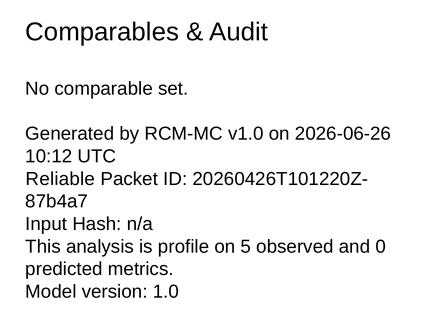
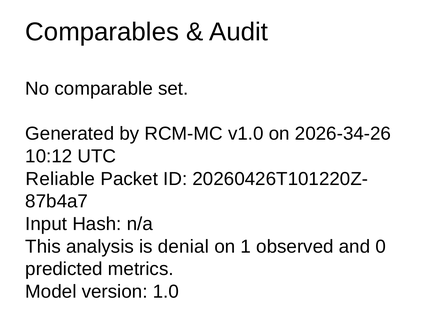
2026-06-26: 2026-06-26 -> 2026-34-26
profile: profile -> denial
5: 5 -> 1
